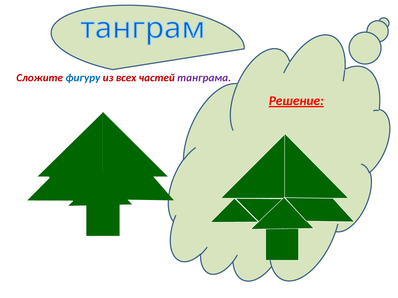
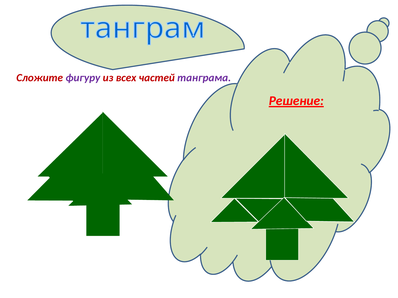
фигуру colour: blue -> purple
